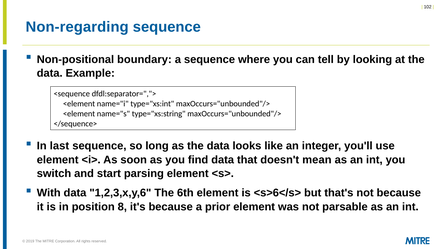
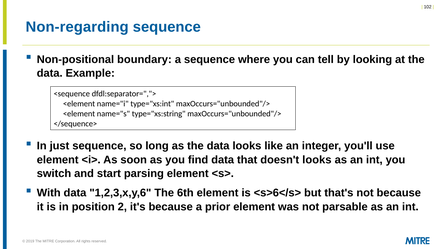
last: last -> just
doesn't mean: mean -> looks
8: 8 -> 2
